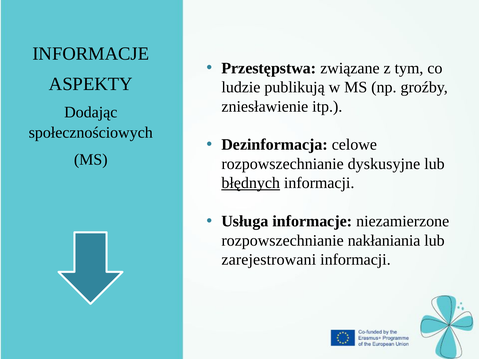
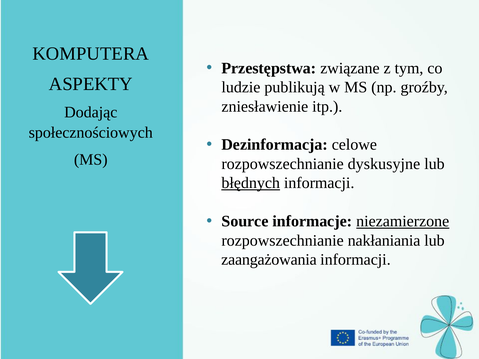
INFORMACJE at (91, 54): INFORMACJE -> KOMPUTERA
Usługa: Usługa -> Source
niezamierzone underline: none -> present
zarejestrowani: zarejestrowani -> zaangażowania
